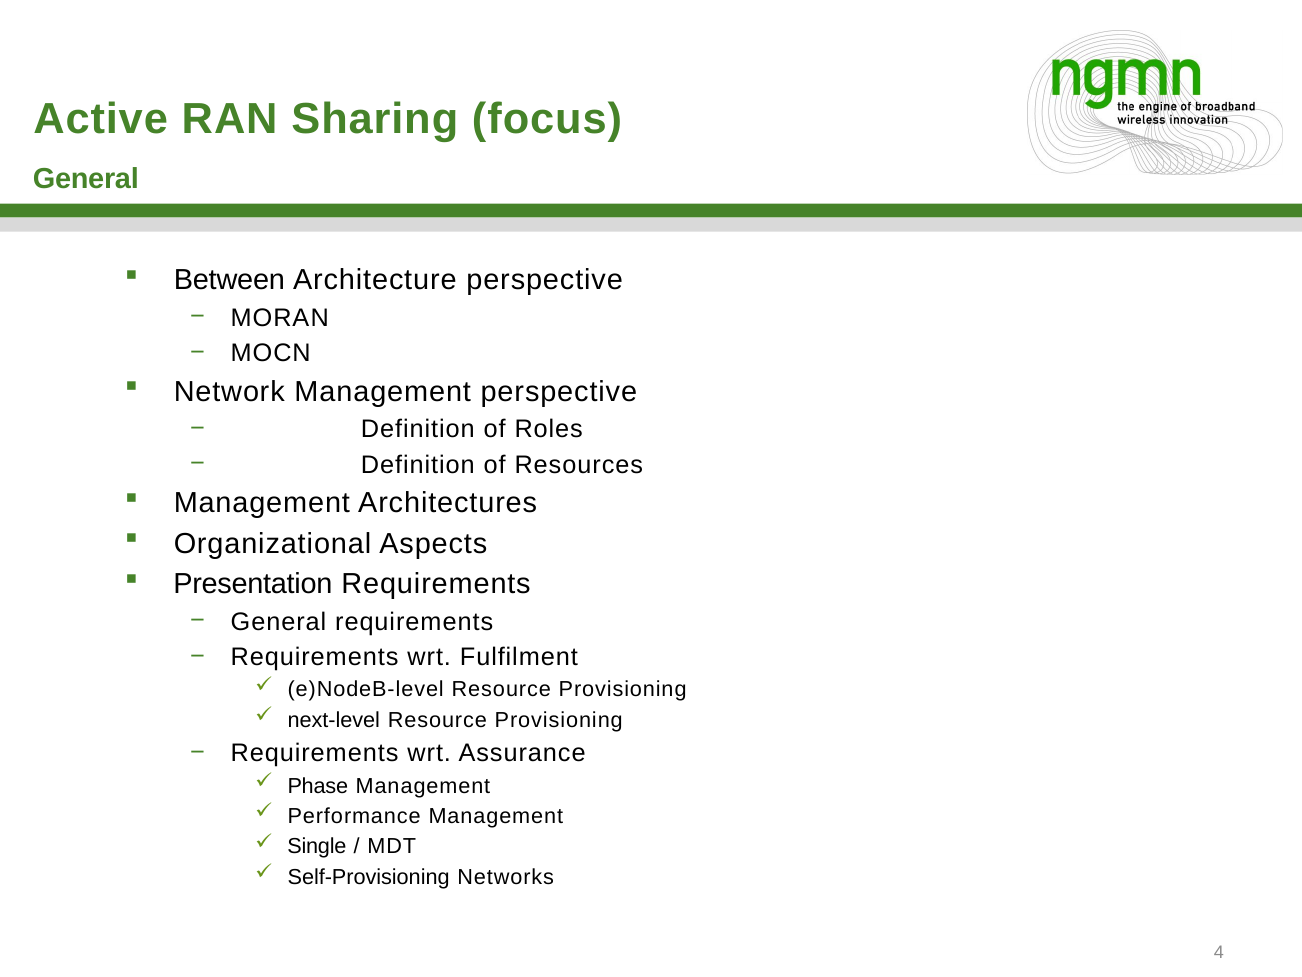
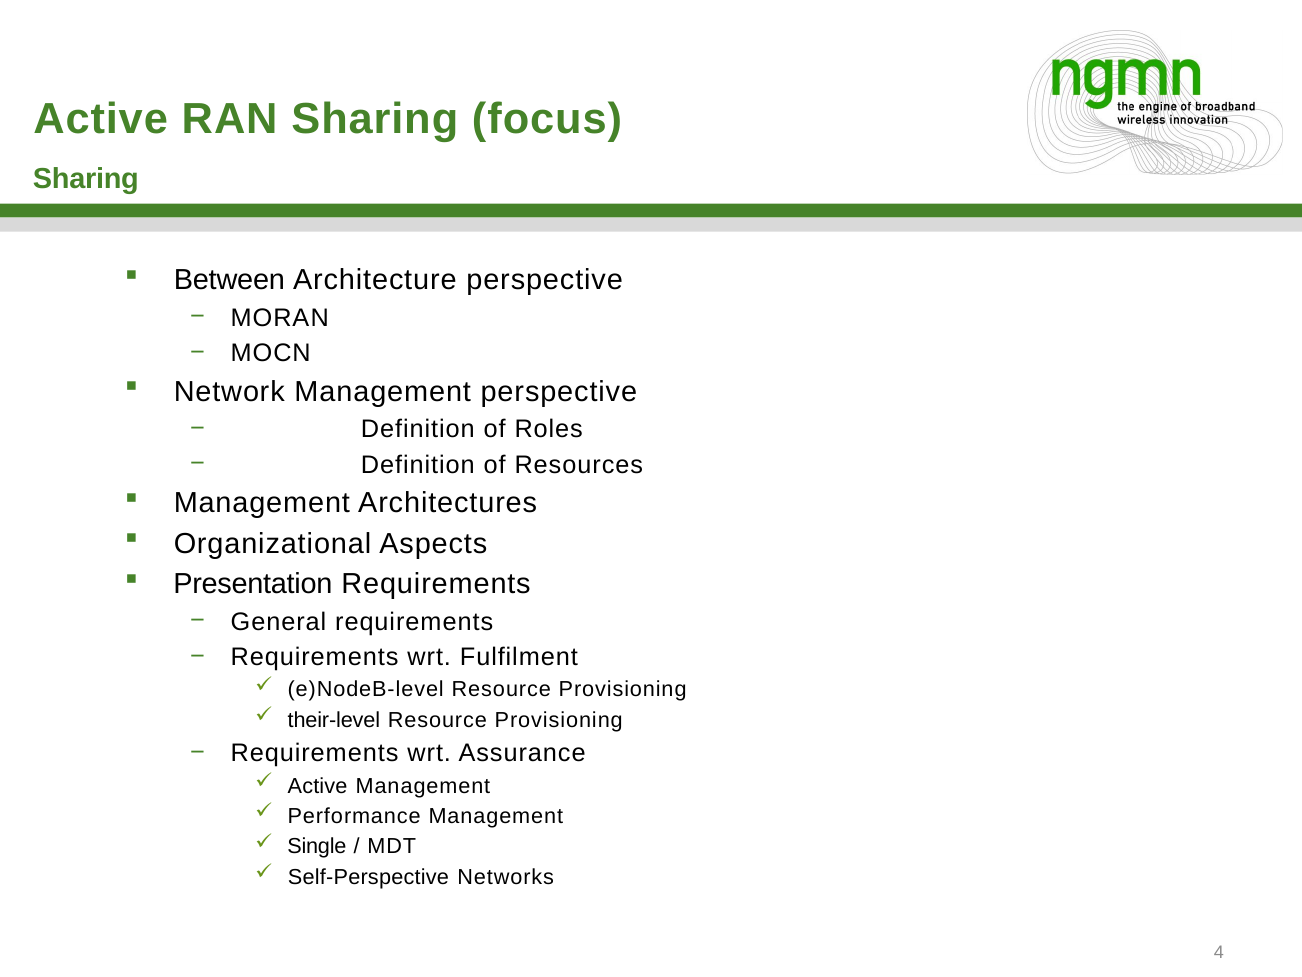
General at (86, 178): General -> Sharing
next-level: next-level -> their-level
Phase at (318, 785): Phase -> Active
Self-Provisioning: Self-Provisioning -> Self-Perspective
